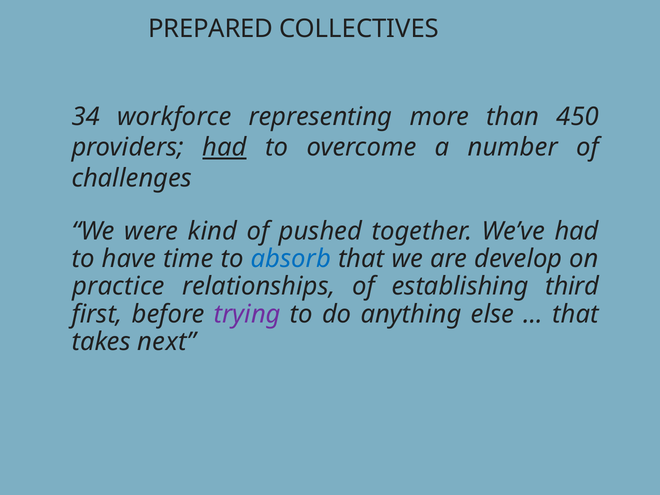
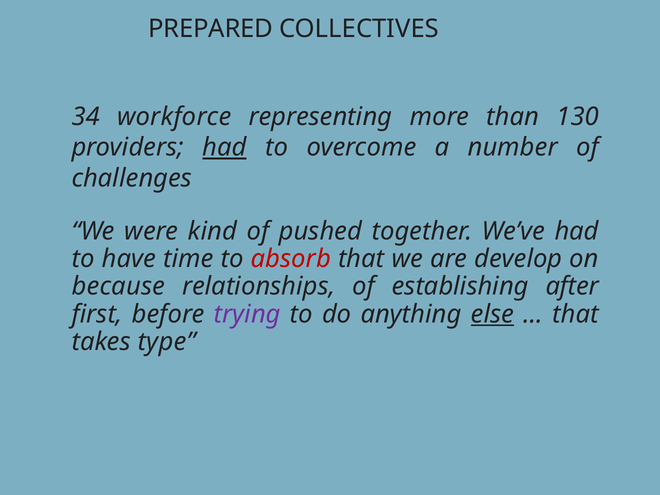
450: 450 -> 130
absorb colour: blue -> red
practice: practice -> because
third: third -> after
else underline: none -> present
next: next -> type
